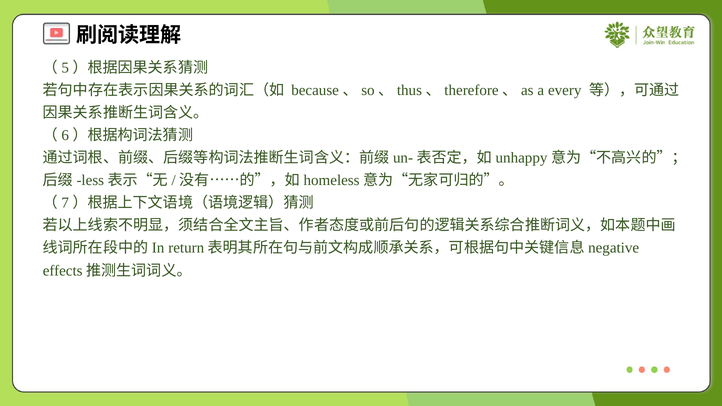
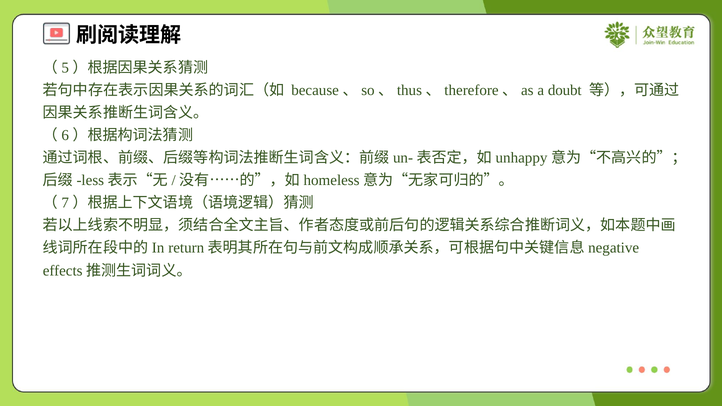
every: every -> doubt
